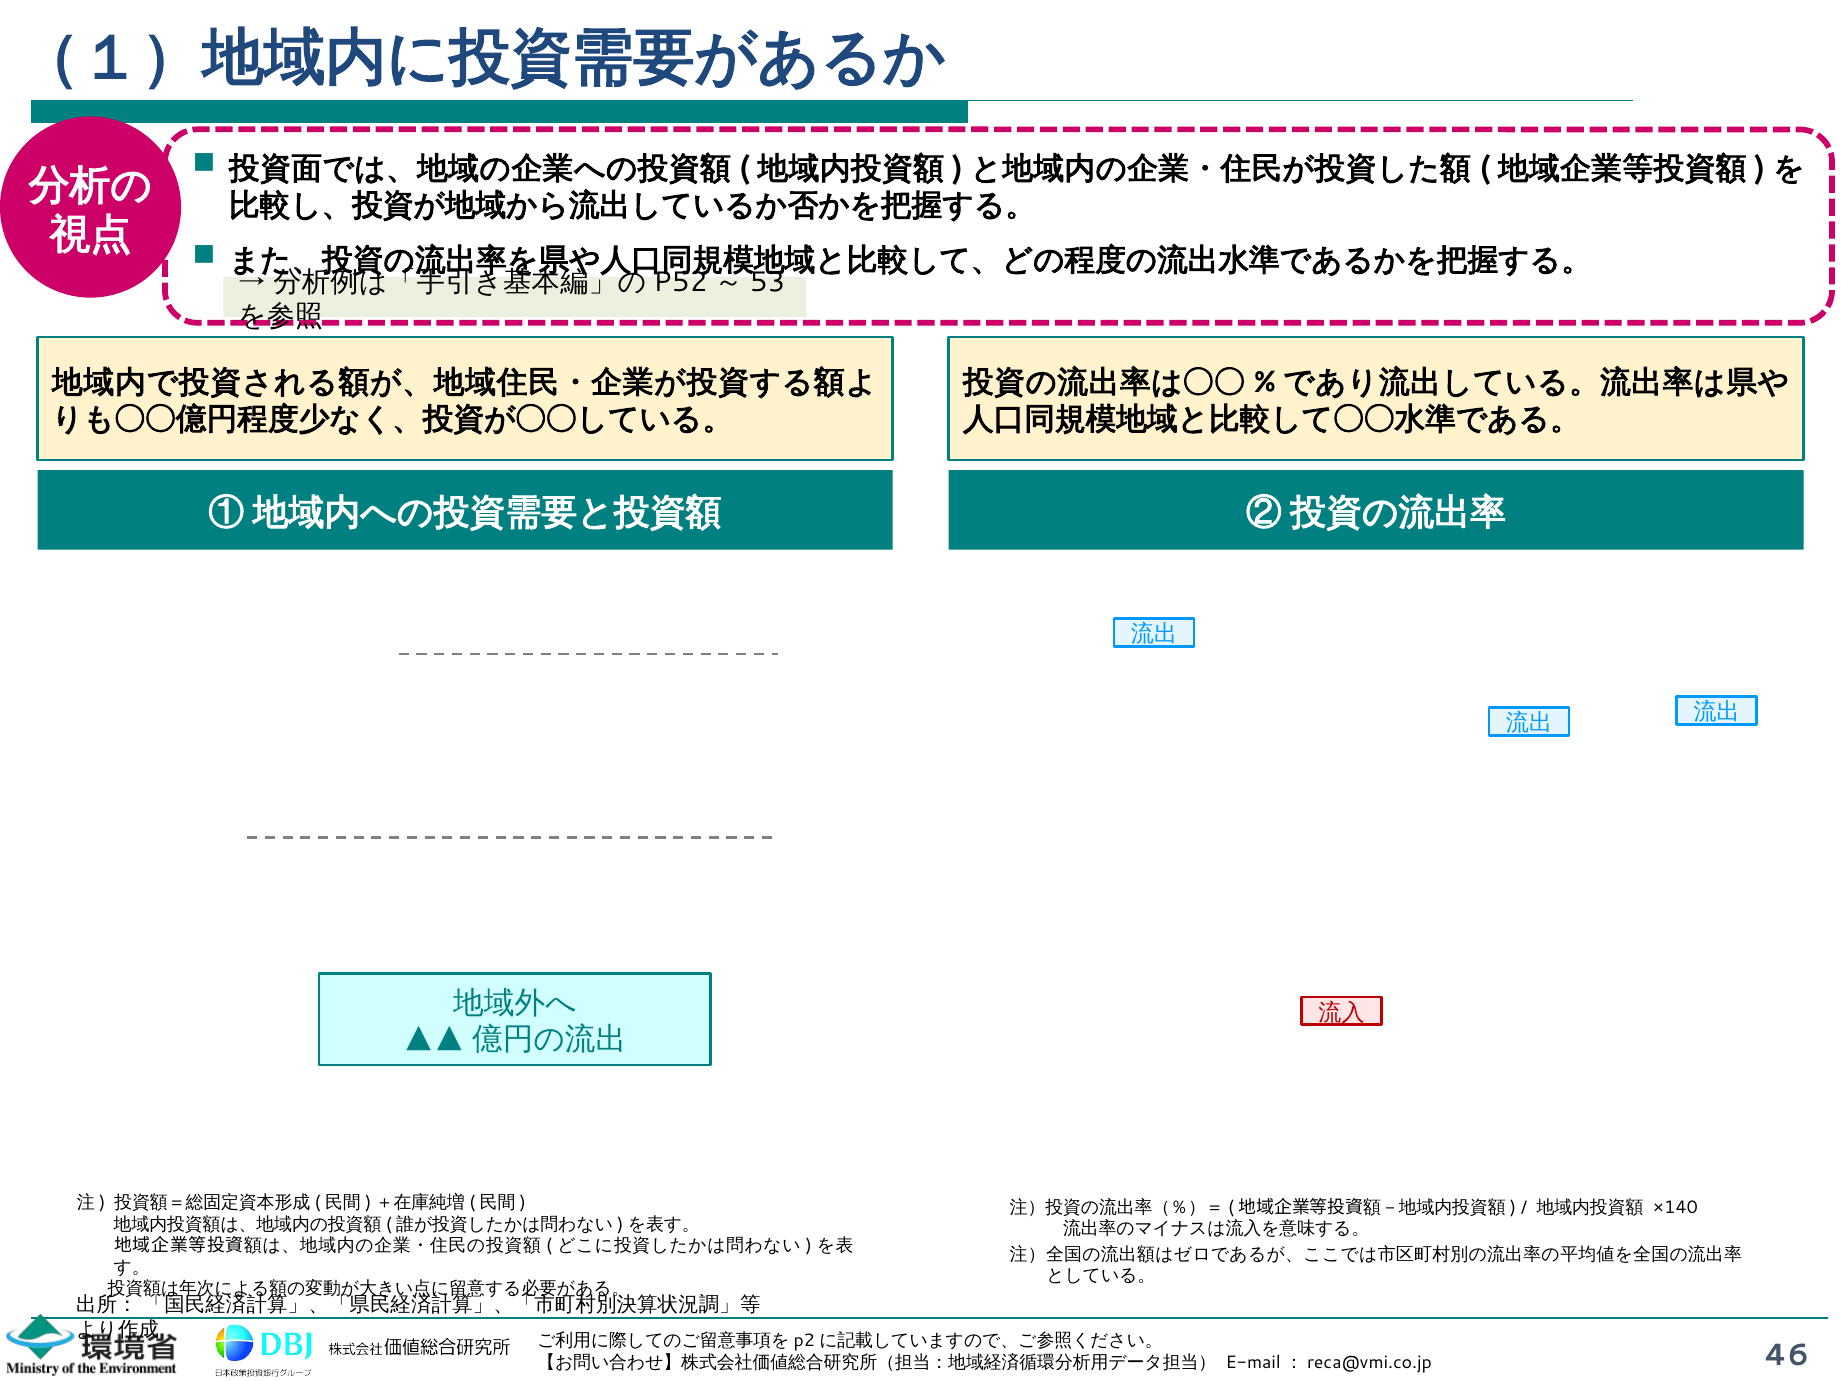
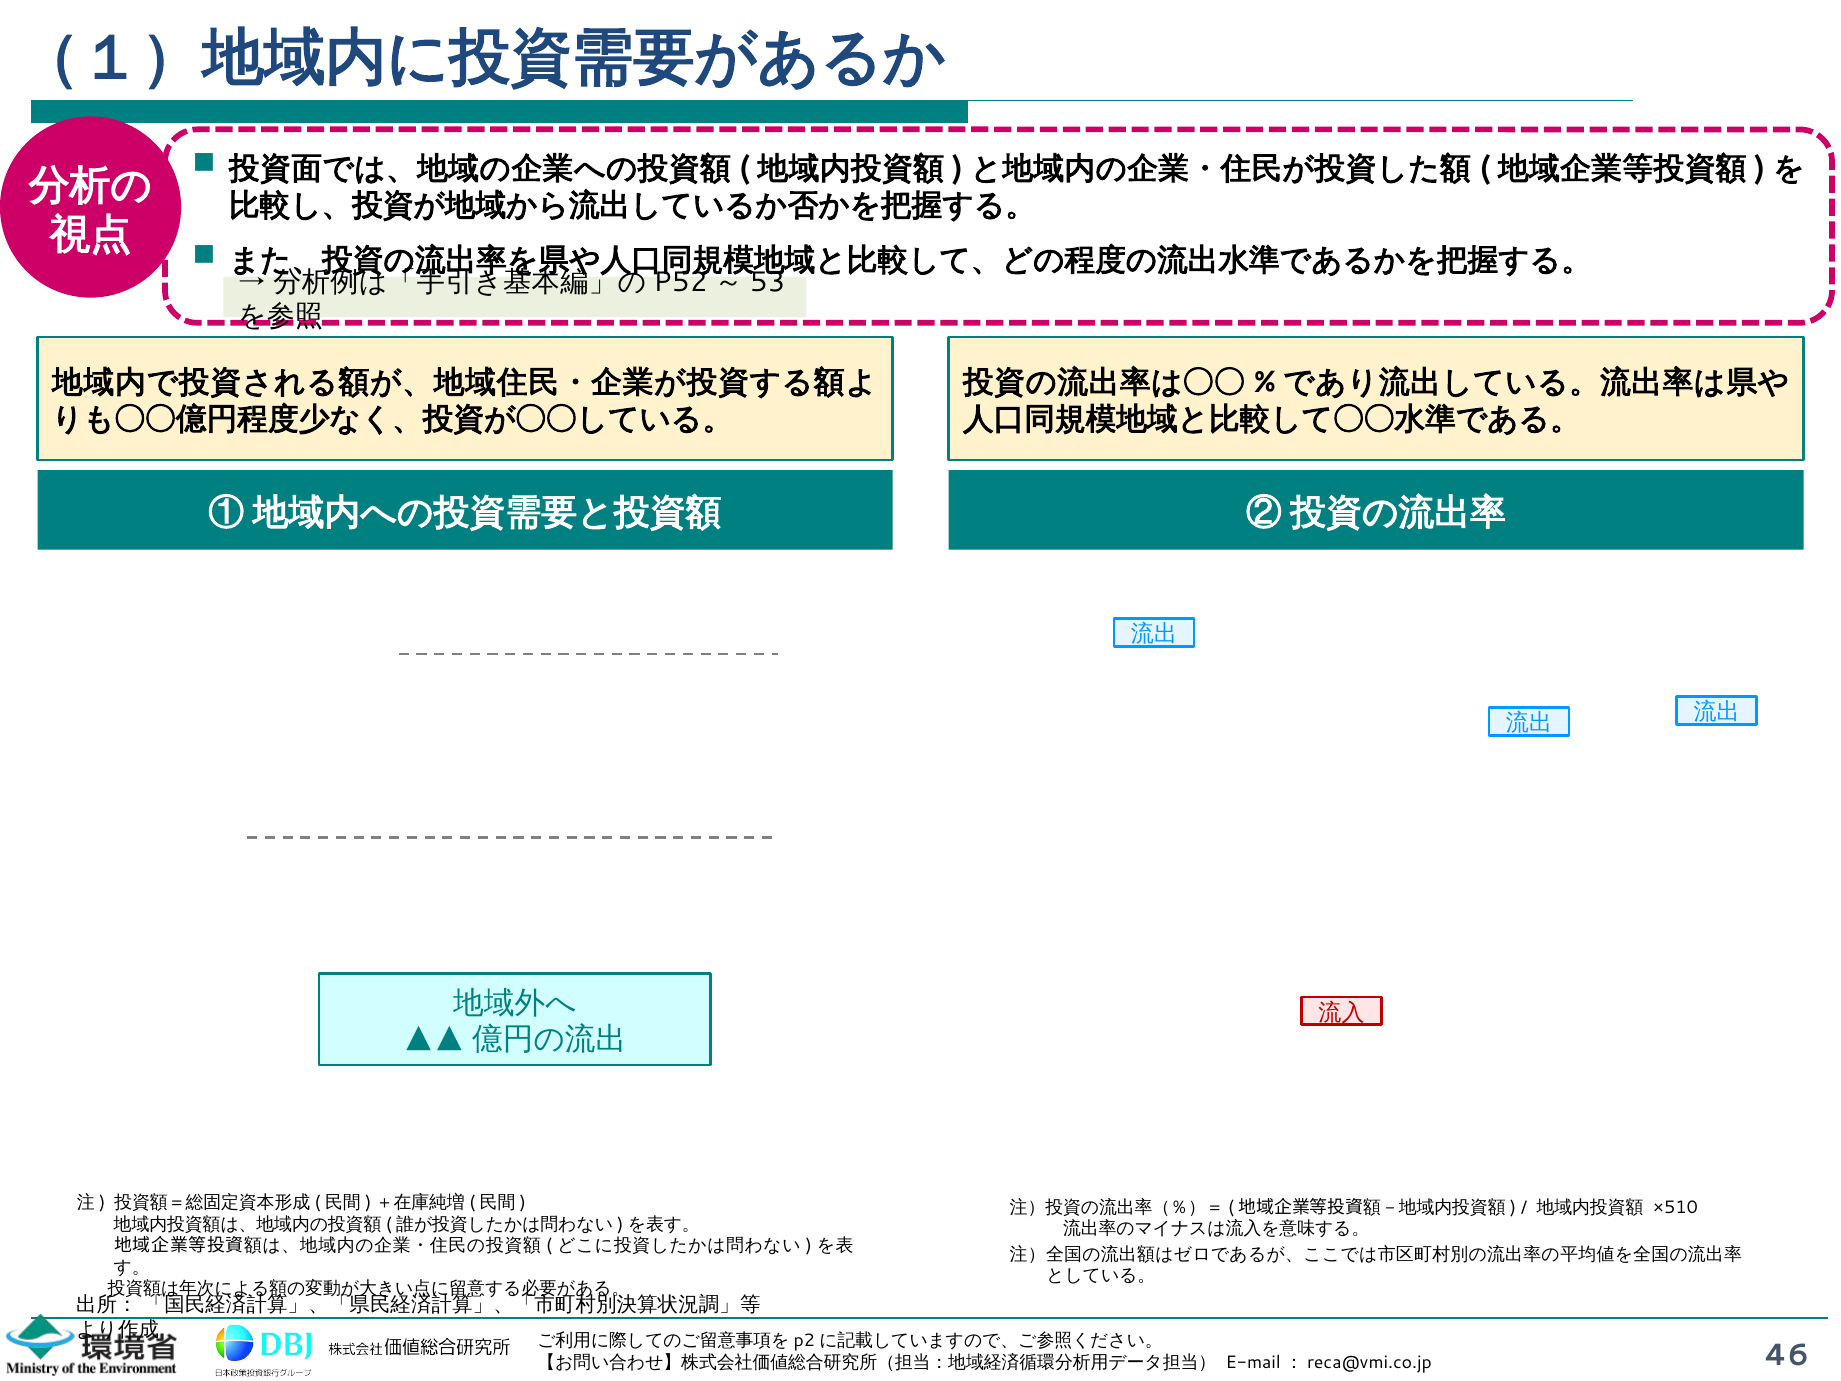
×140: ×140 -> ×510
